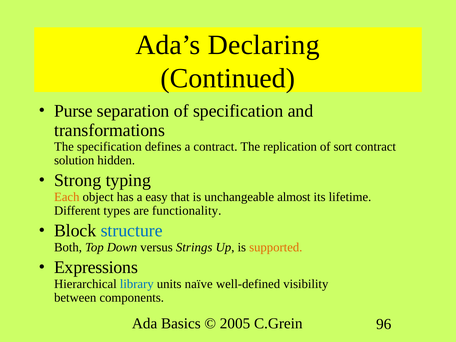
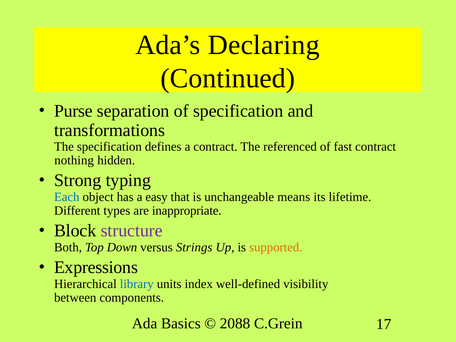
replication: replication -> referenced
sort: sort -> fast
solution: solution -> nothing
Each colour: orange -> blue
almost: almost -> means
functionality: functionality -> inappropriate
structure colour: blue -> purple
naïve: naïve -> index
2005: 2005 -> 2088
96: 96 -> 17
